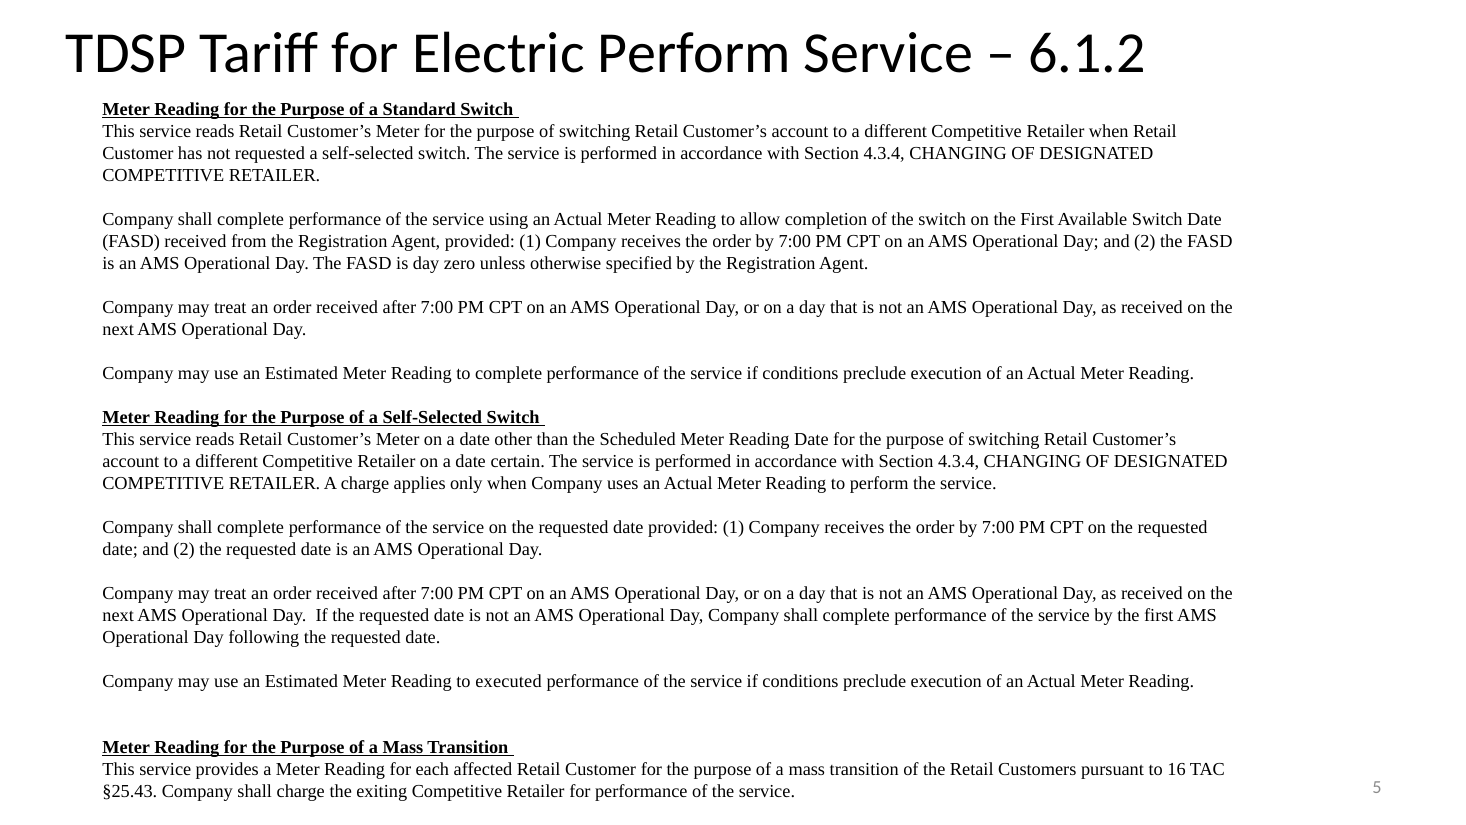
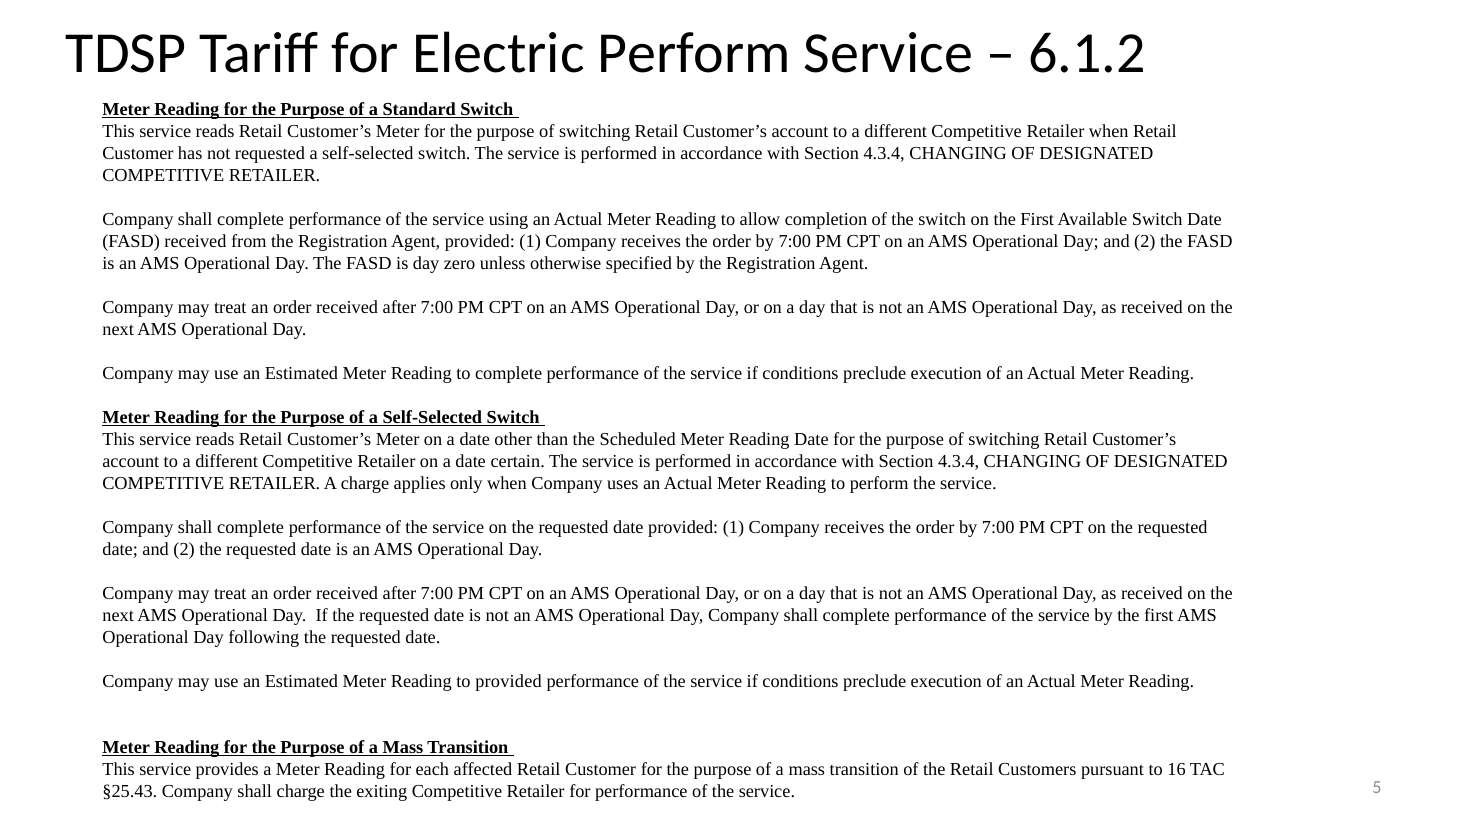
to executed: executed -> provided
